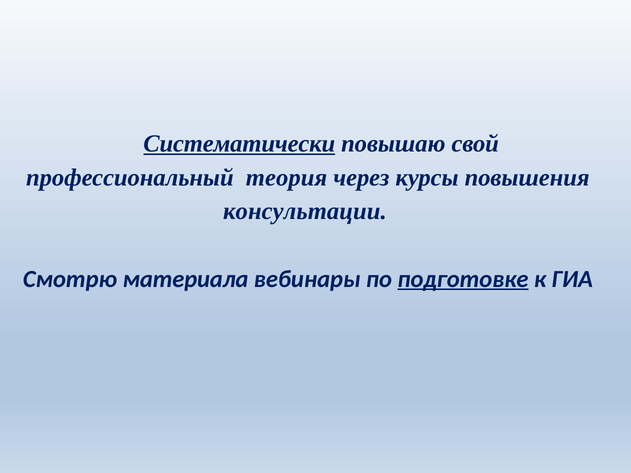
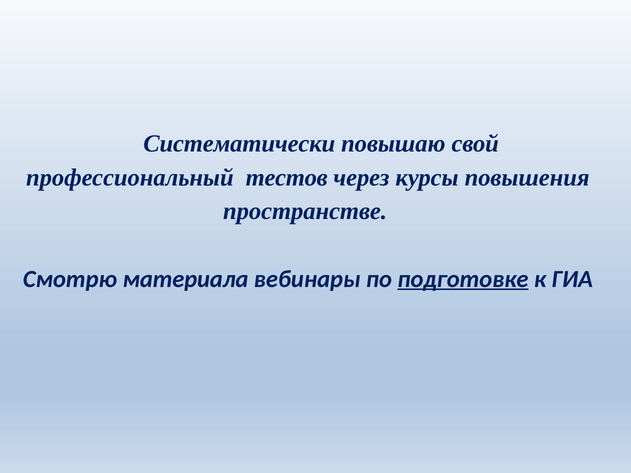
Систематически underline: present -> none
теория: теория -> тестов
консультации: консультации -> пространстве
